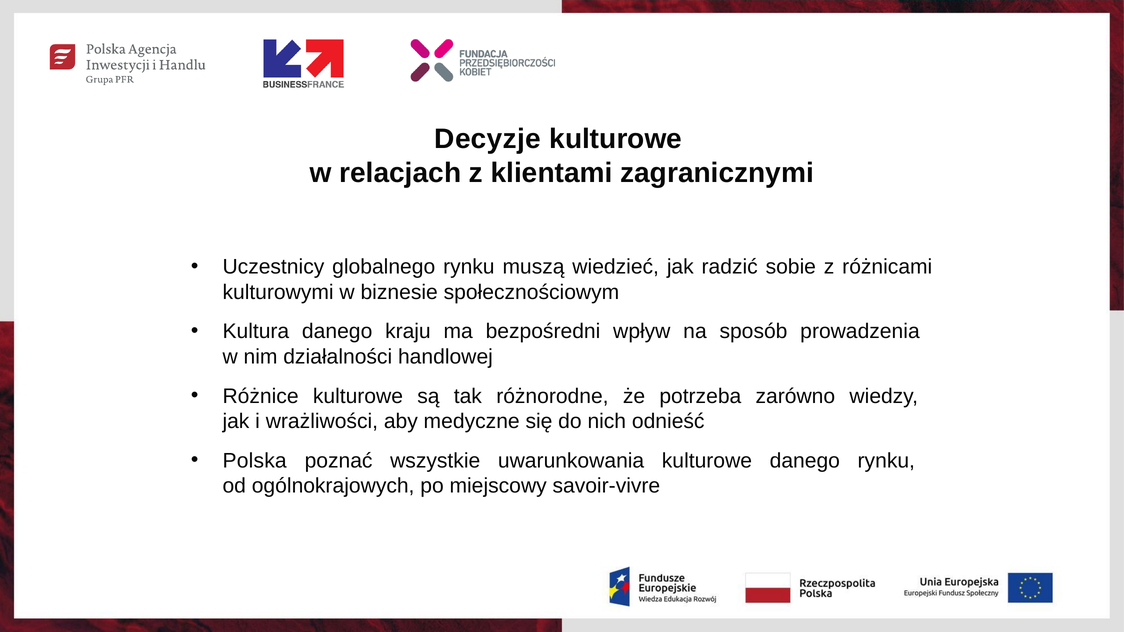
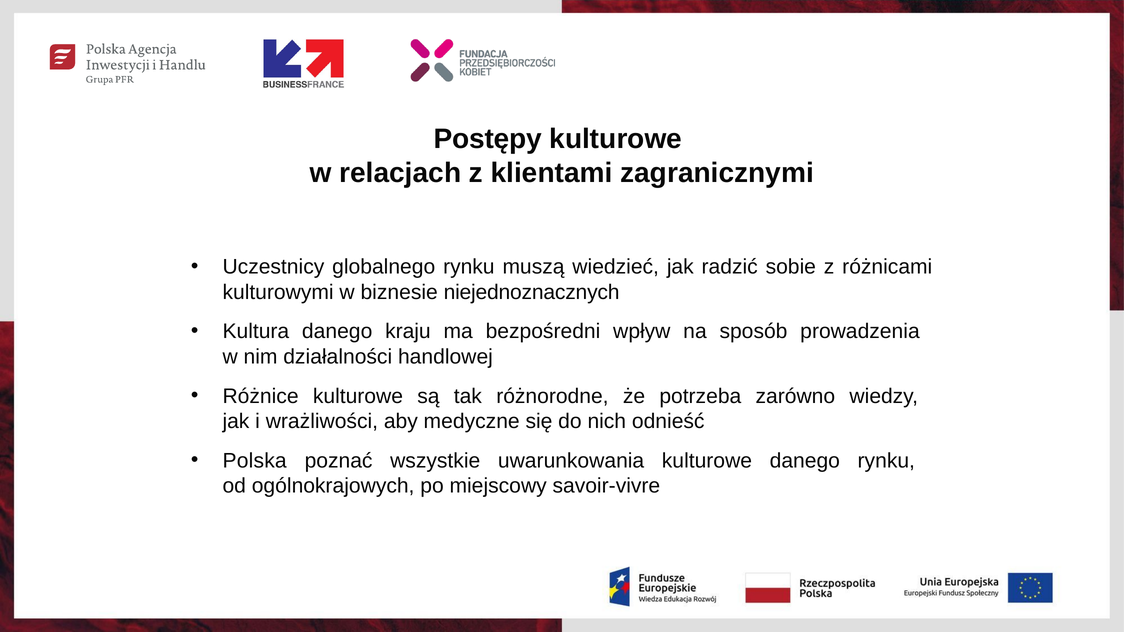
Decyzje: Decyzje -> Postępy
społecznościowym: społecznościowym -> niejednoznacznych
